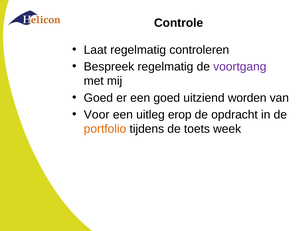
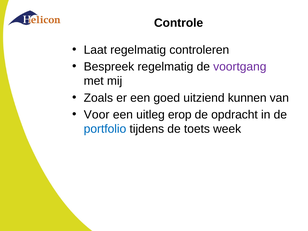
Goed at (98, 98): Goed -> Zoals
worden: worden -> kunnen
portfolio colour: orange -> blue
